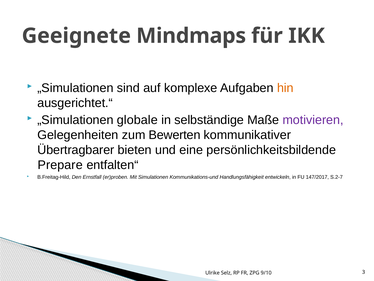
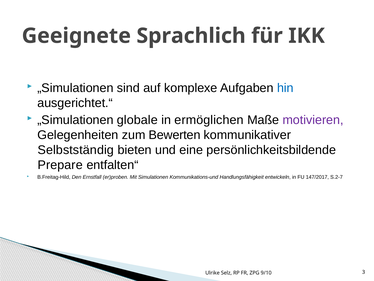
Mindmaps: Mindmaps -> Sprachlich
hin colour: orange -> blue
selbständige: selbständige -> ermöglichen
Übertragbarer: Übertragbarer -> Selbstständig
